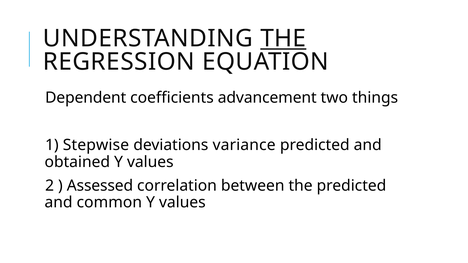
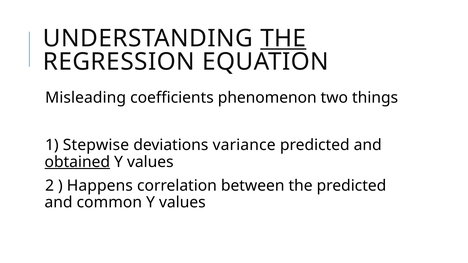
Dependent: Dependent -> Misleading
advancement: advancement -> phenomenon
obtained underline: none -> present
Assessed: Assessed -> Happens
